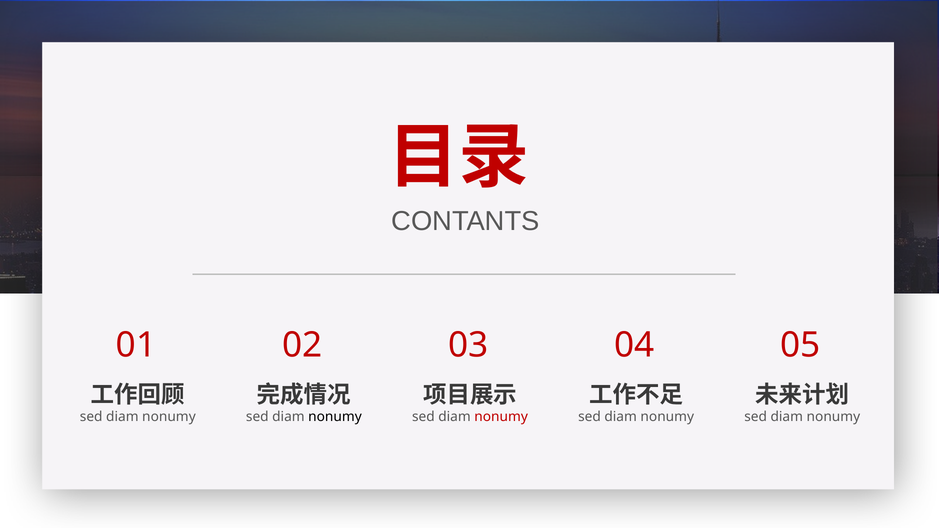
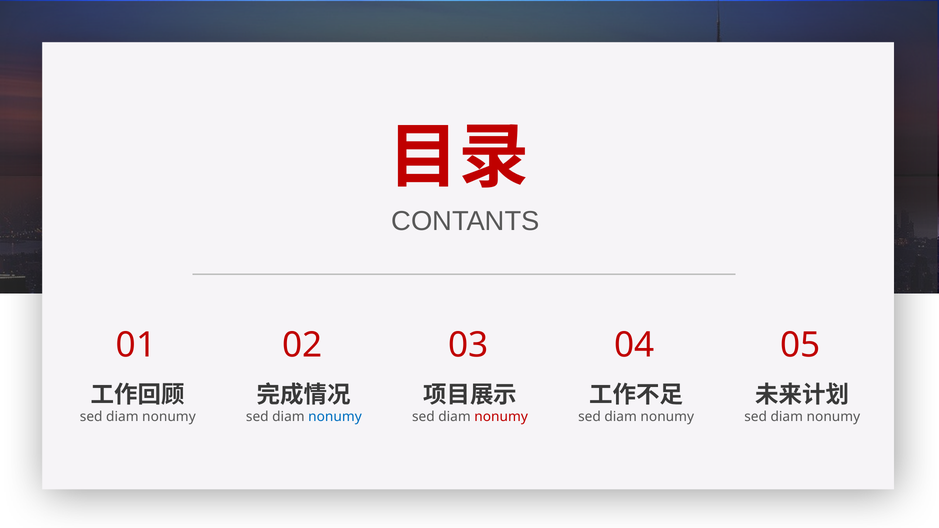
nonumy at (335, 417) colour: black -> blue
